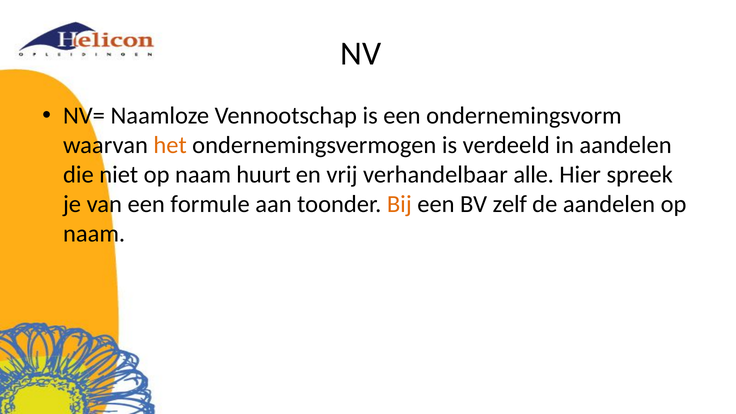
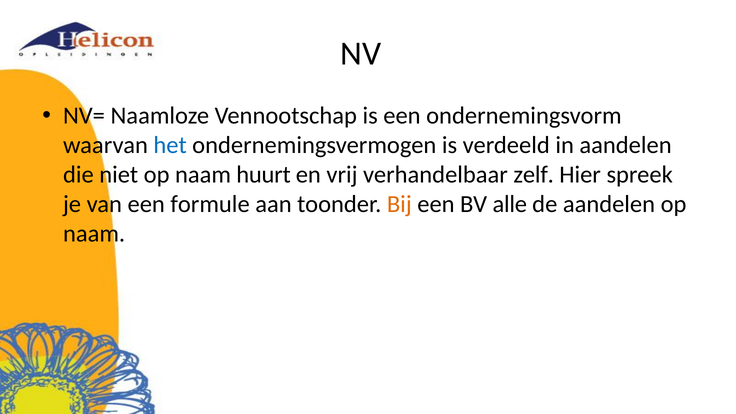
het colour: orange -> blue
alle: alle -> zelf
zelf: zelf -> alle
